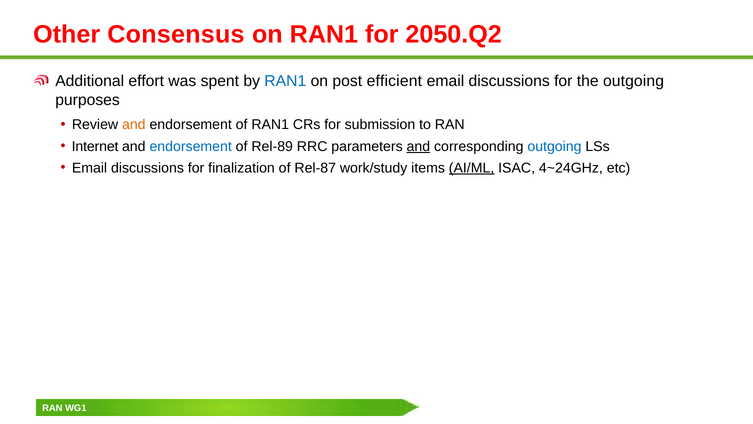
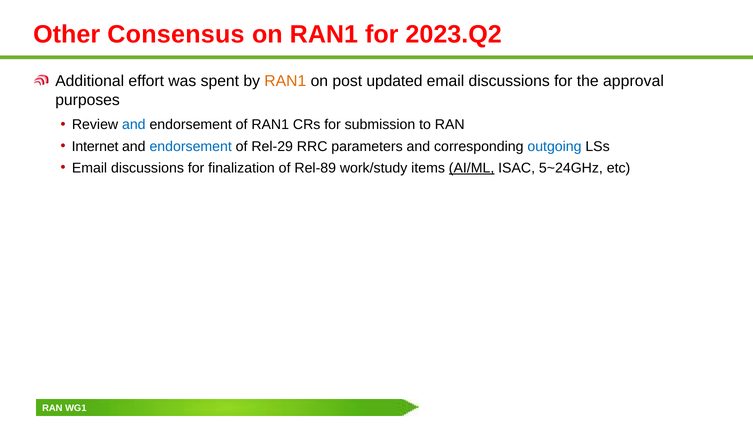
2050.Q2: 2050.Q2 -> 2023.Q2
RAN1 at (285, 81) colour: blue -> orange
efficient: efficient -> updated
the outgoing: outgoing -> approval
and at (134, 125) colour: orange -> blue
Rel-89: Rel-89 -> Rel-29
and at (418, 146) underline: present -> none
Rel-87: Rel-87 -> Rel-89
4~24GHz: 4~24GHz -> 5~24GHz
